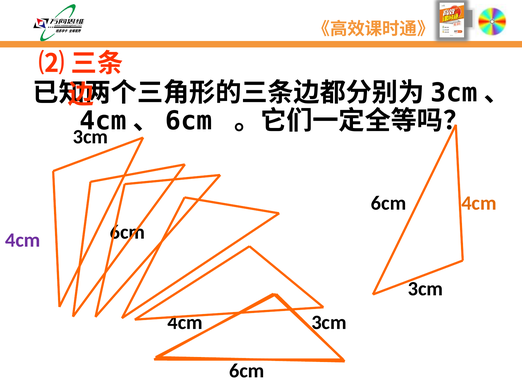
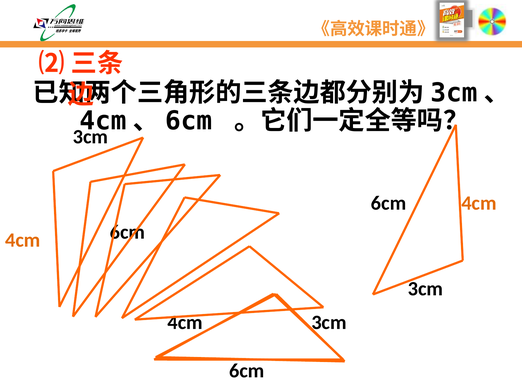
4cm at (23, 241) colour: purple -> orange
